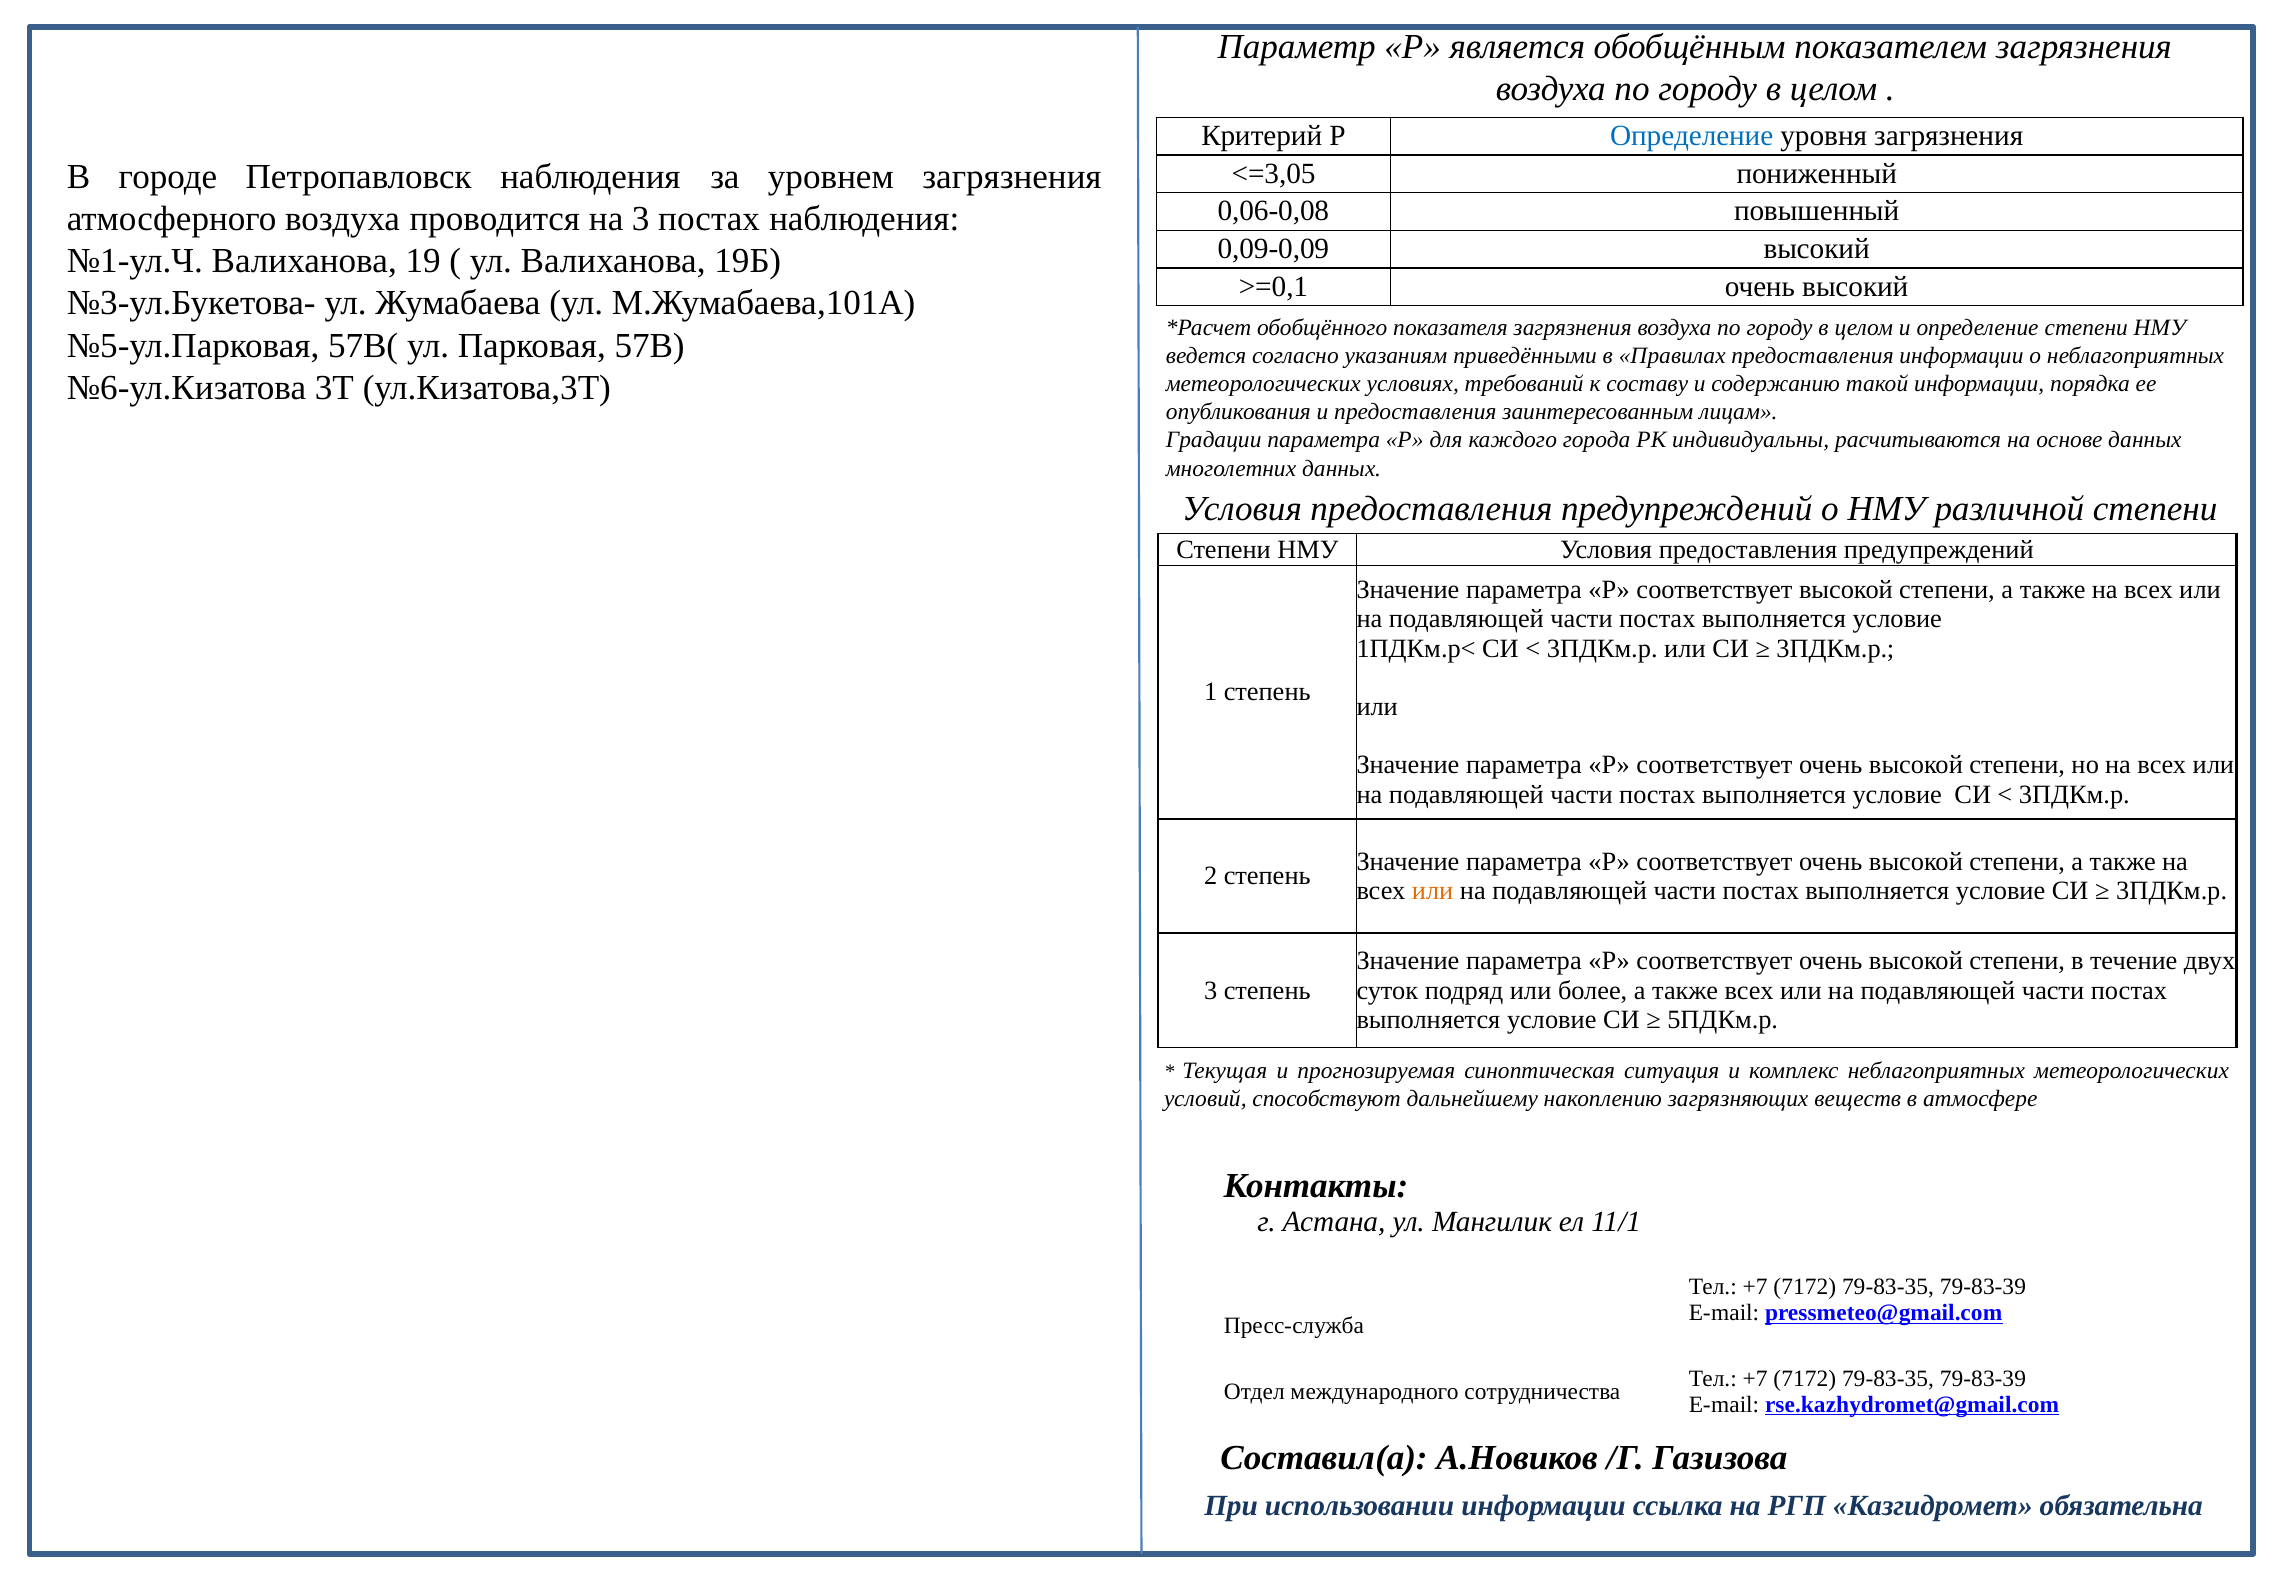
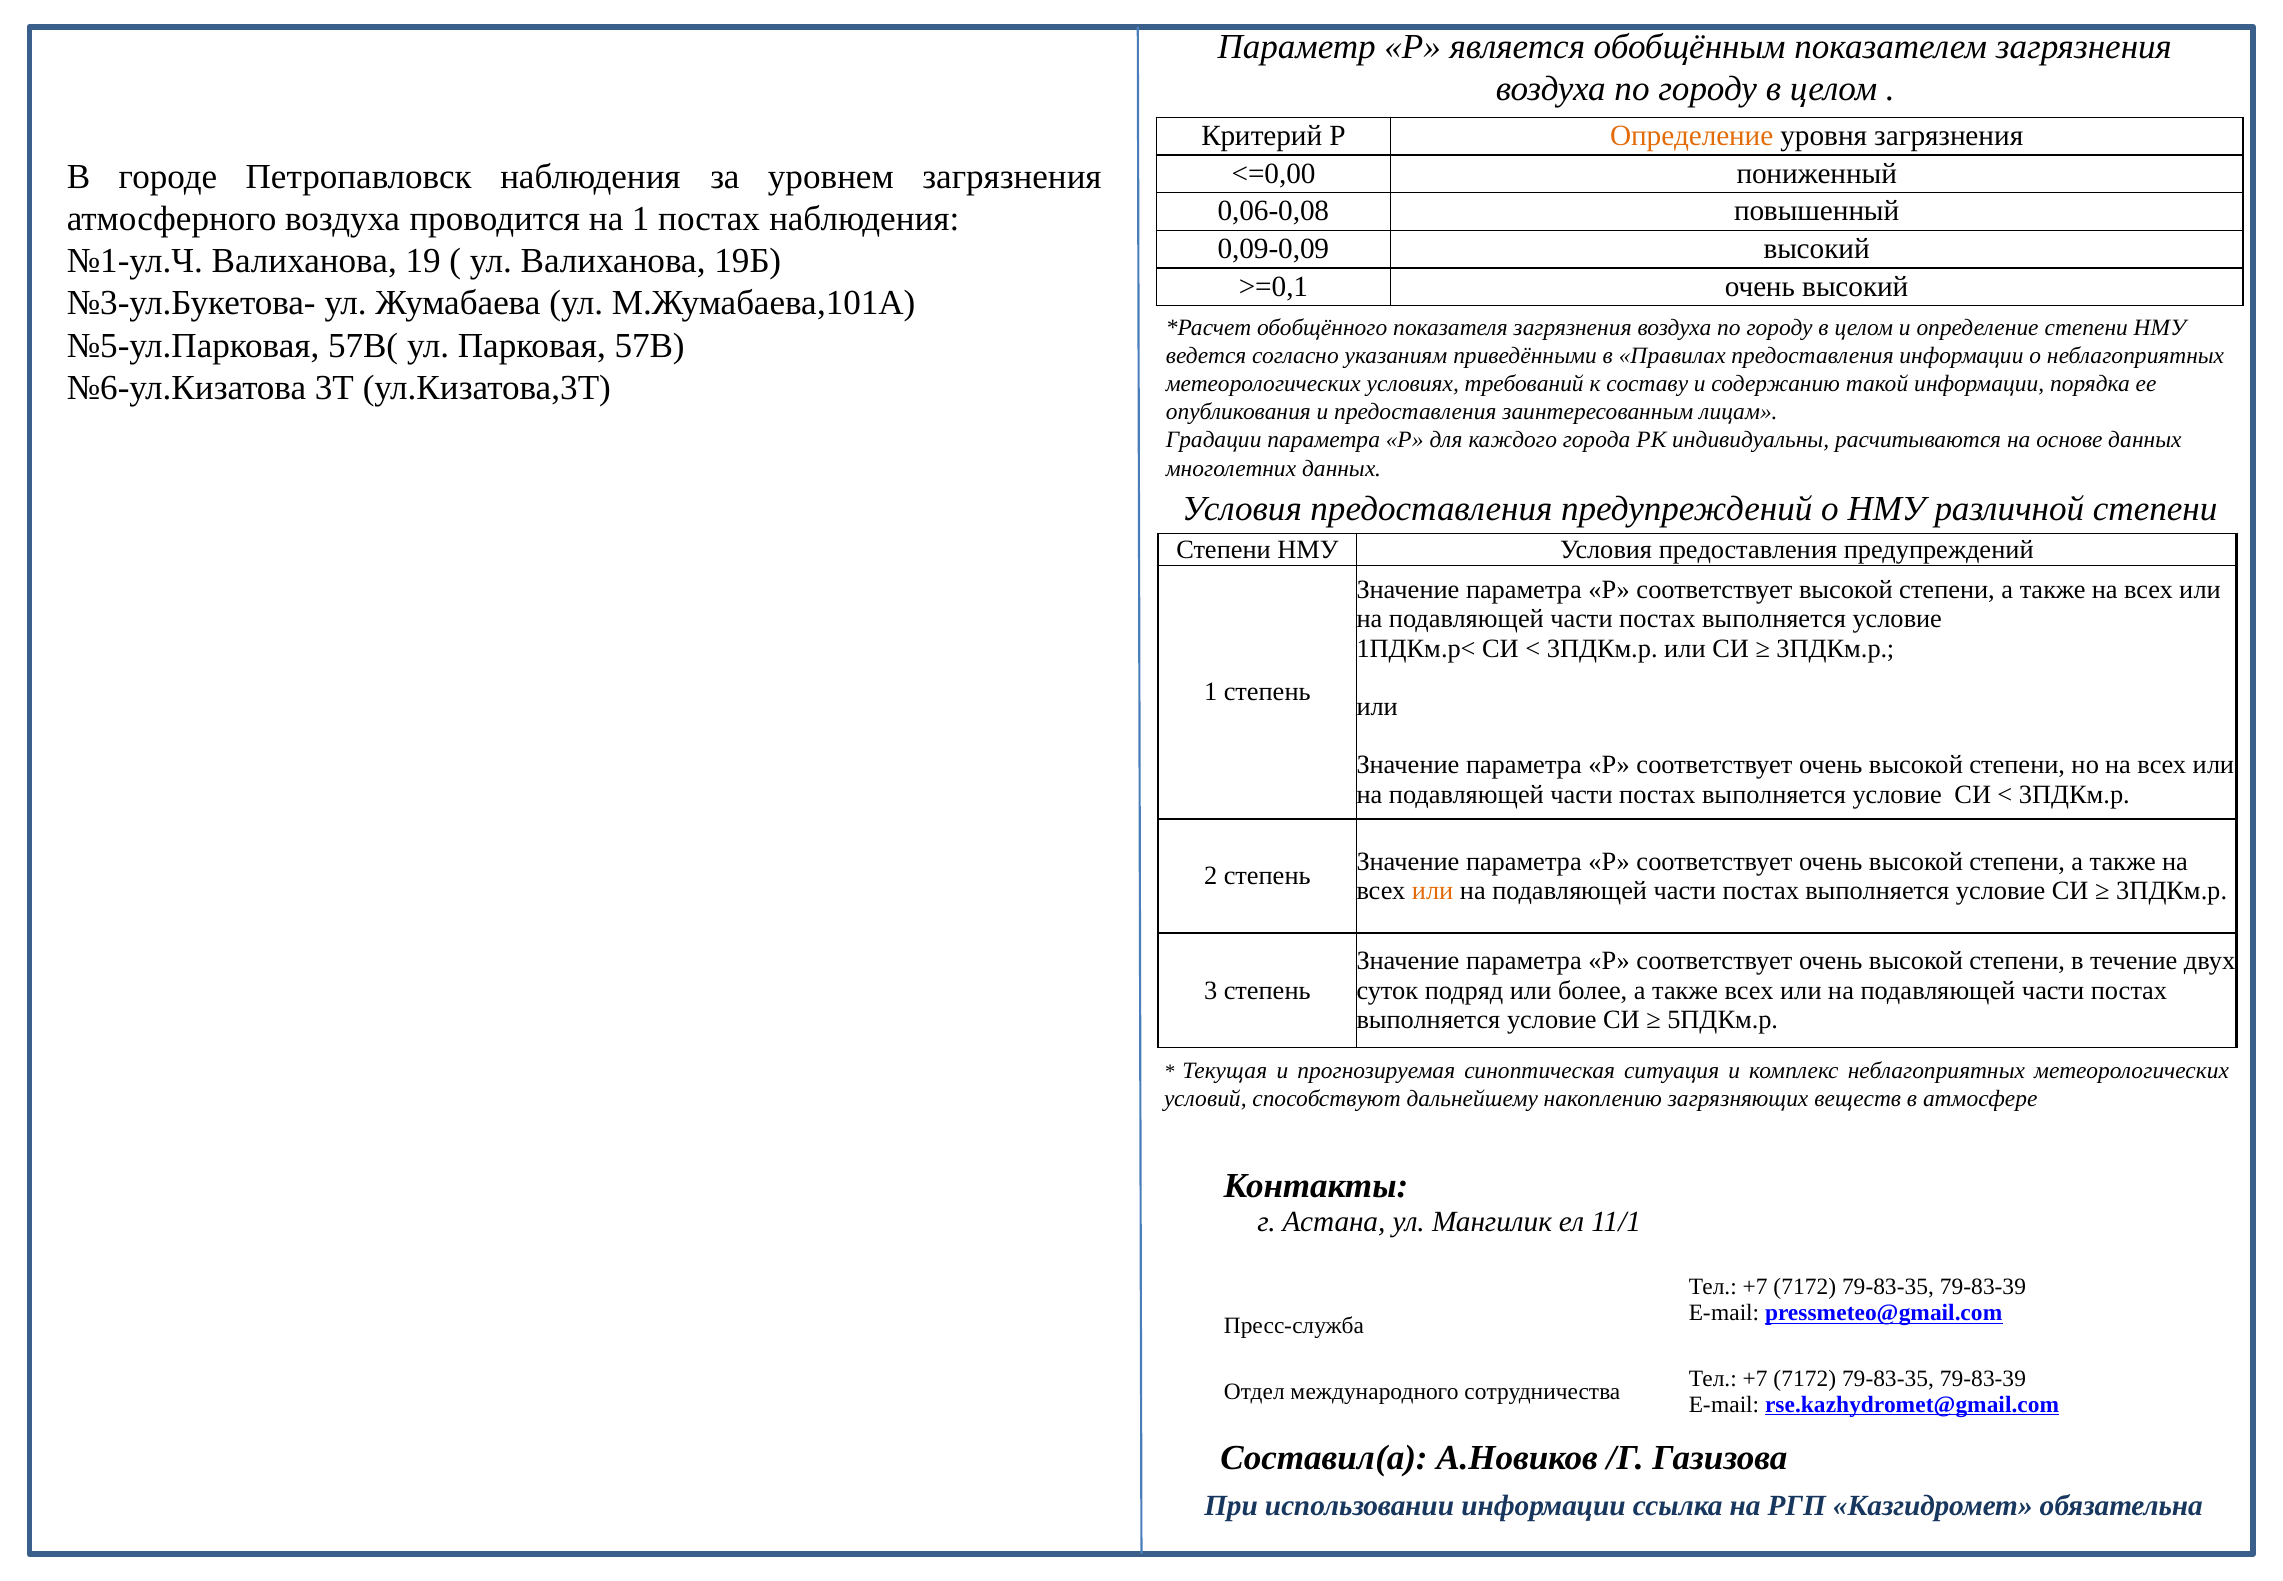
Определение at (1692, 136) colour: blue -> orange
<=3,05: <=3,05 -> <=0,00
на 3: 3 -> 1
